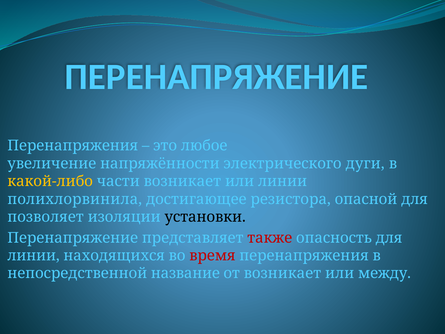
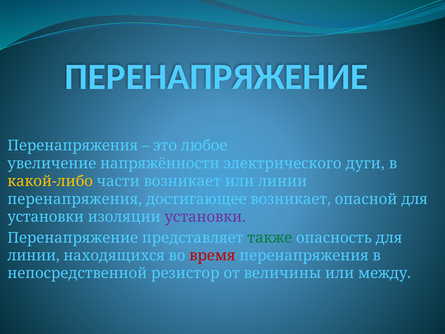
полихлорвинила at (75, 199): полихлорвинила -> перенапряжения
достигающее резистора: резистора -> возникает
позволяет at (46, 217): позволяет -> установки
установки at (205, 217) colour: black -> purple
также colour: red -> green
название: название -> резистор
от возникает: возникает -> величины
